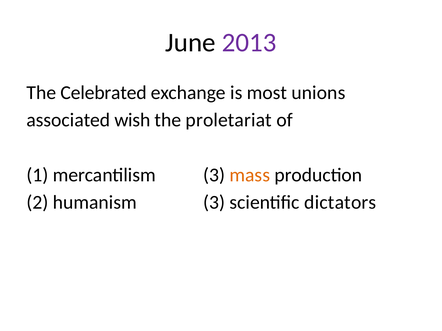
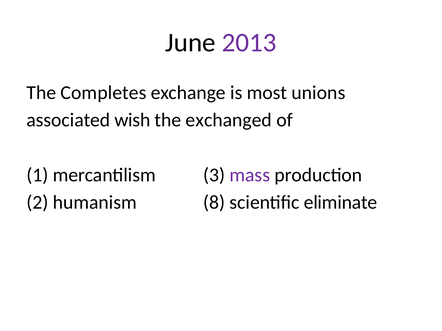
Celebrated: Celebrated -> Completes
proletariat: proletariat -> exchanged
mass colour: orange -> purple
humanism 3: 3 -> 8
dictators: dictators -> eliminate
